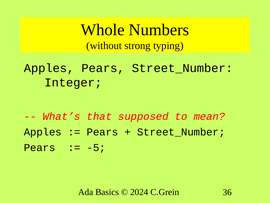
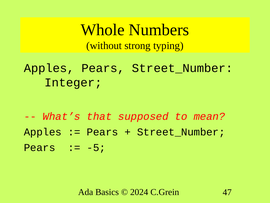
36: 36 -> 47
